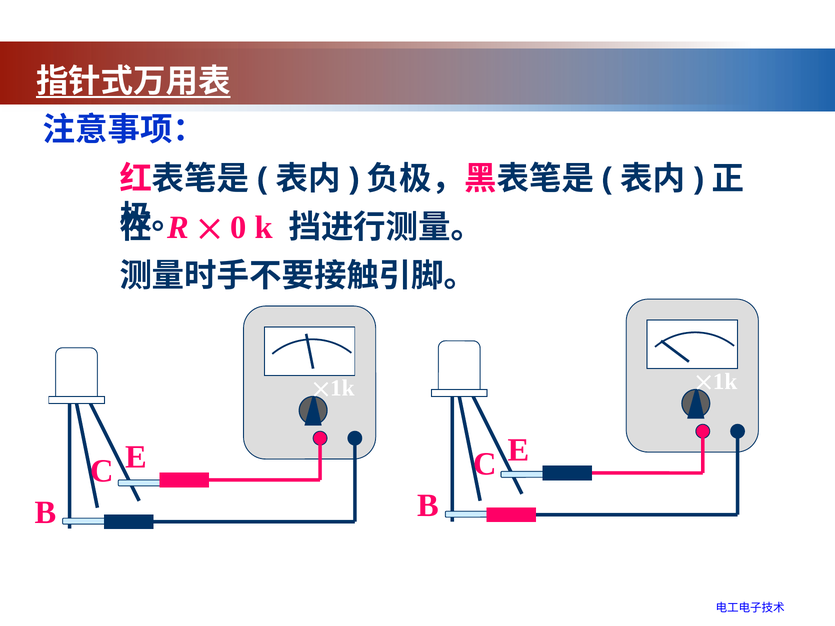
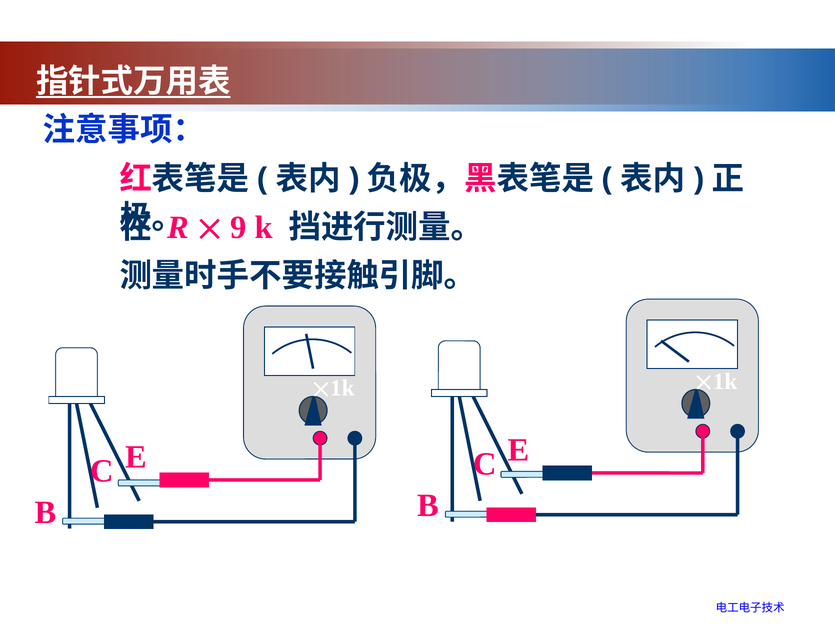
0: 0 -> 9
